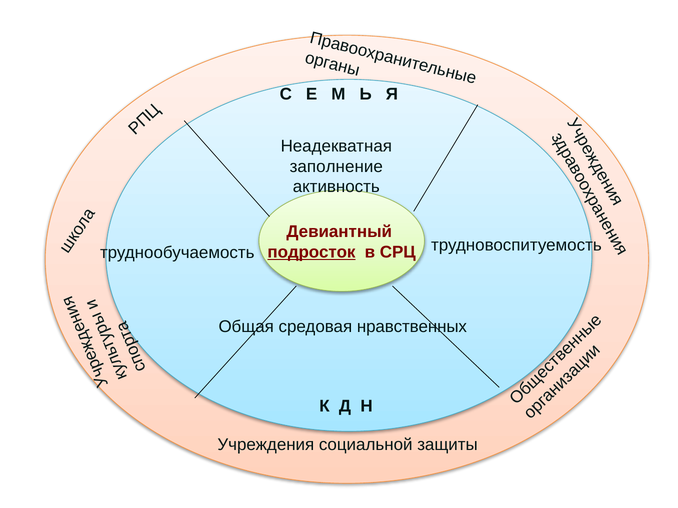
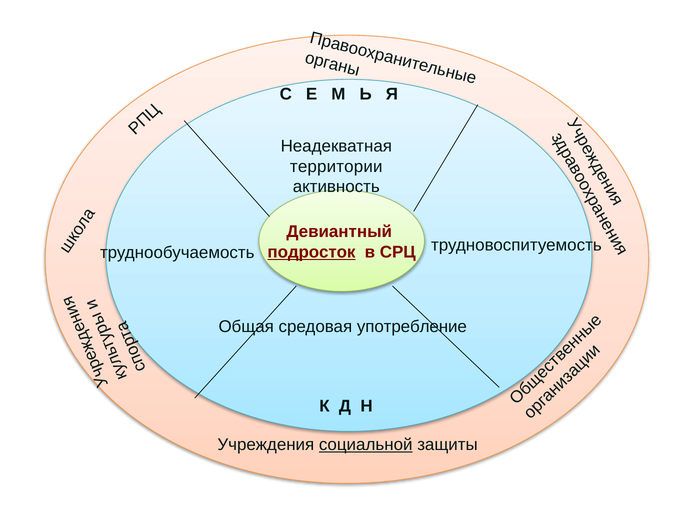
заполнение: заполнение -> территории
нравственных: нравственных -> употребление
социальной underline: none -> present
